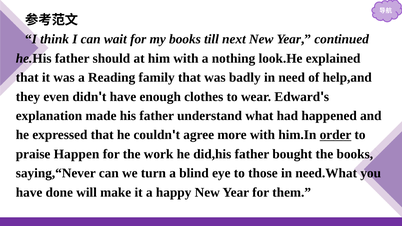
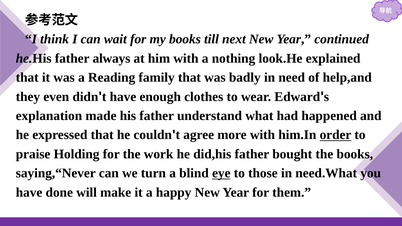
should: should -> always
Happen: Happen -> Holding
eye underline: none -> present
